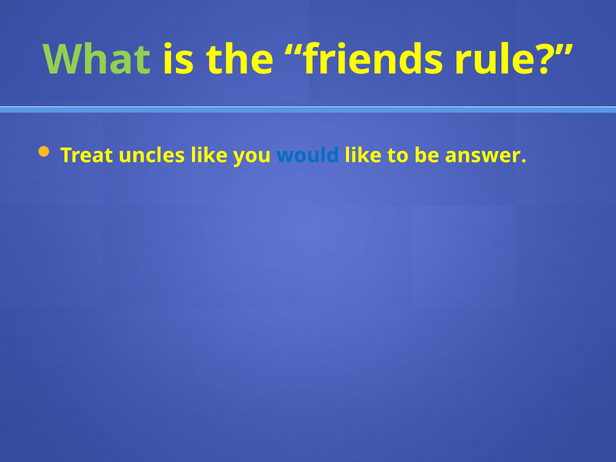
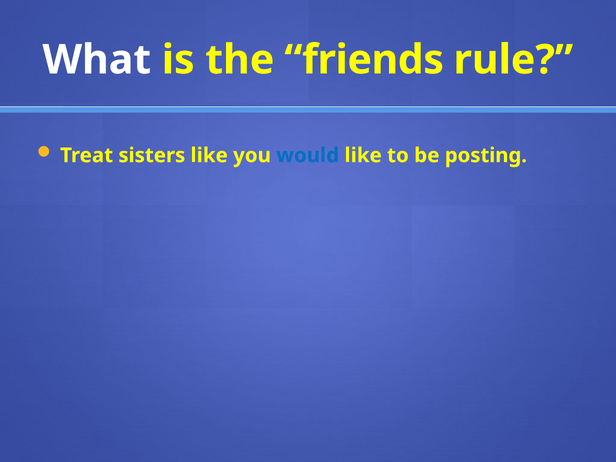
What colour: light green -> white
uncles: uncles -> sisters
answer: answer -> posting
